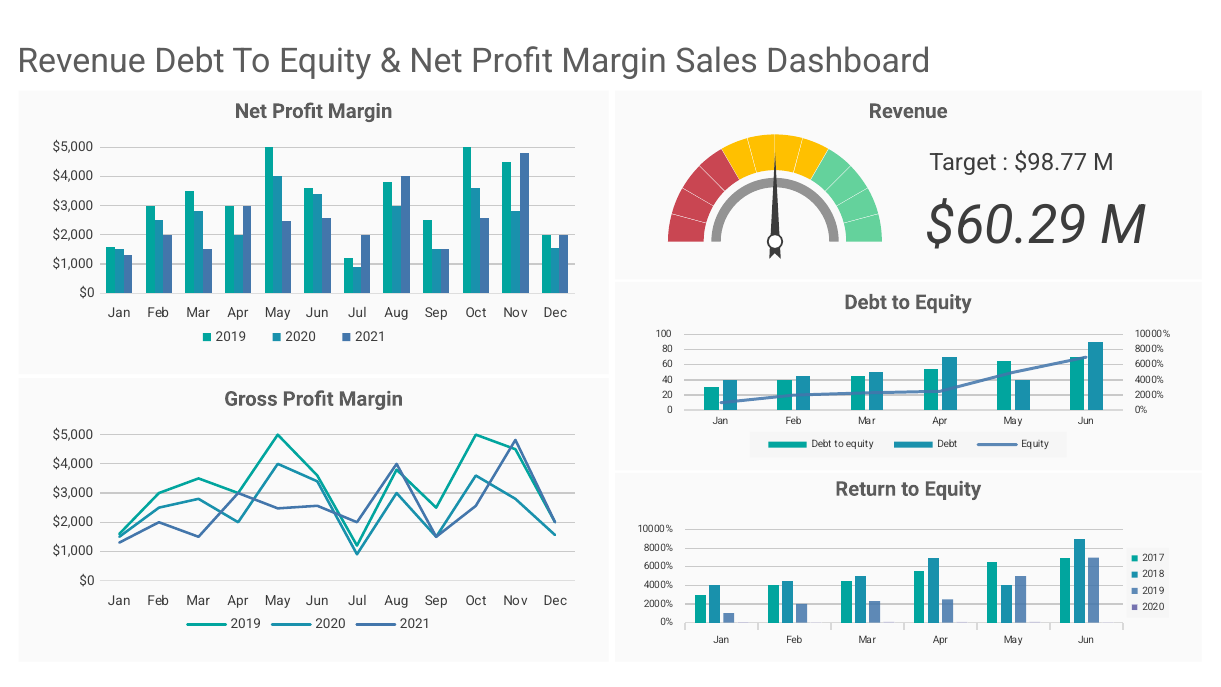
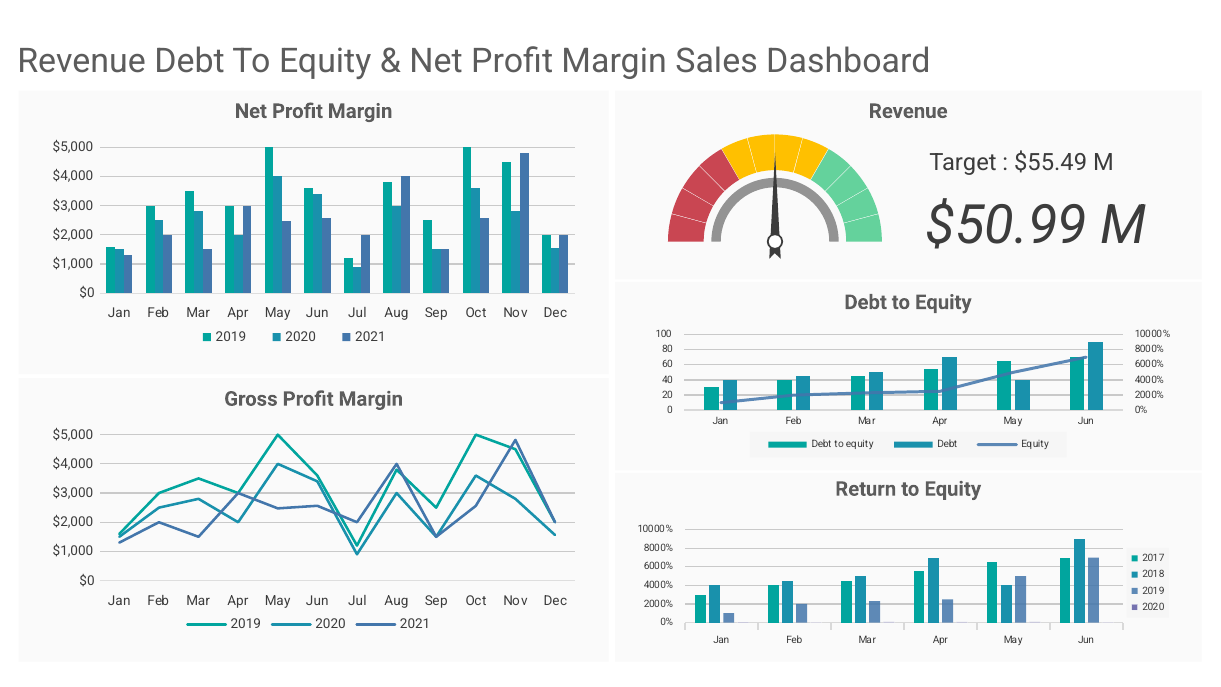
$98.77: $98.77 -> $55.49
$60.29: $60.29 -> $50.99
